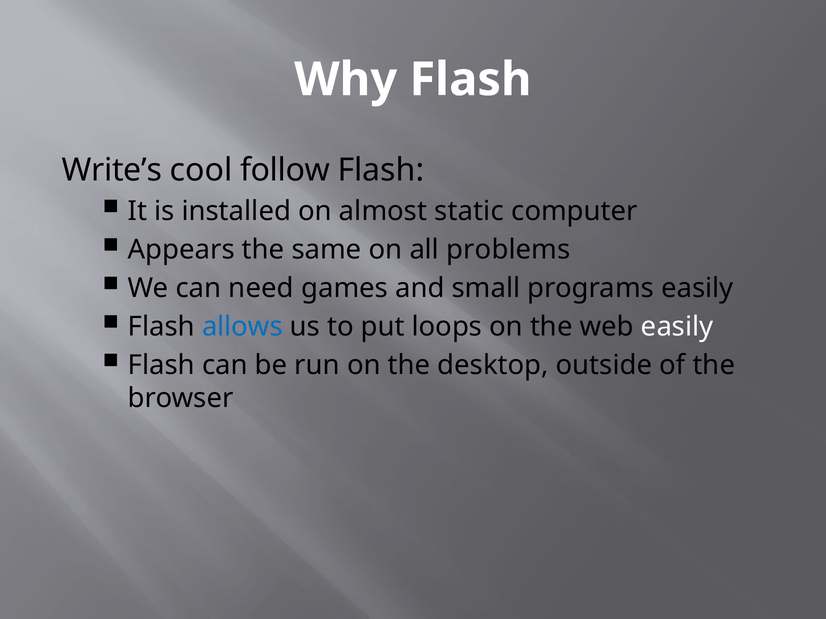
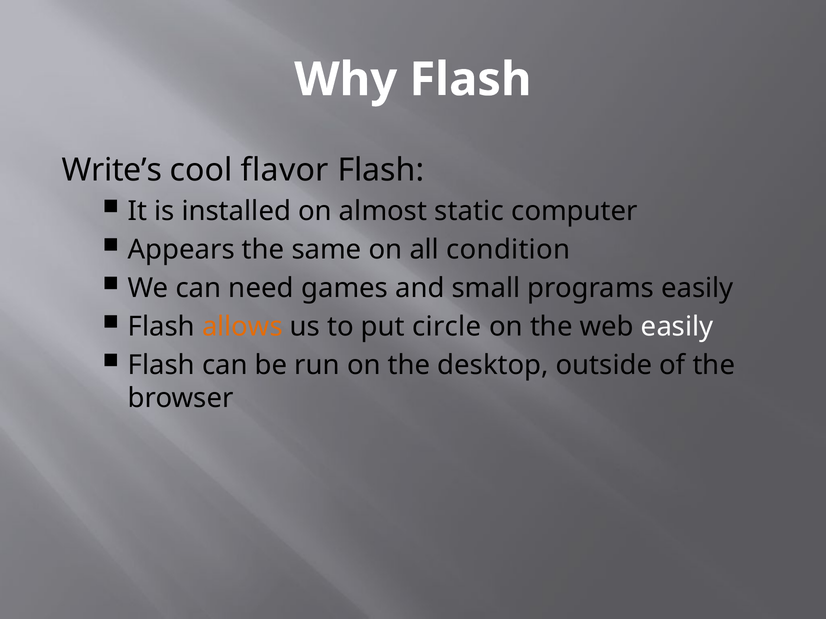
follow: follow -> flavor
problems: problems -> condition
allows colour: blue -> orange
loops: loops -> circle
